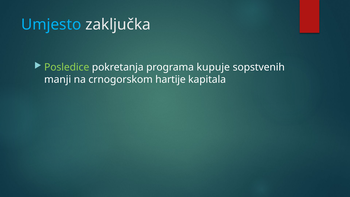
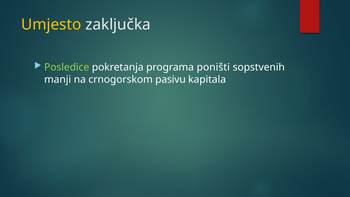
Umjesto colour: light blue -> yellow
kupuje: kupuje -> poništi
hartije: hartije -> pasivu
